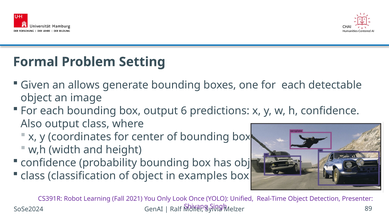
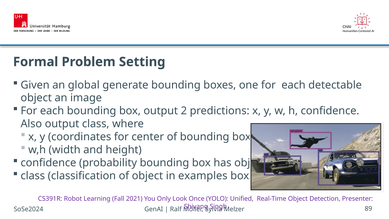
allows: allows -> global
6: 6 -> 2
